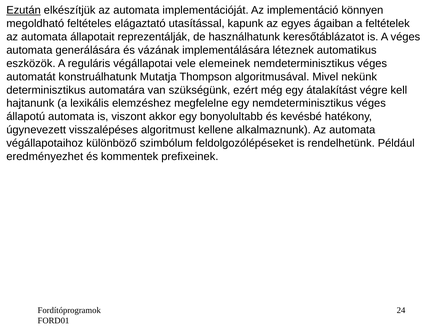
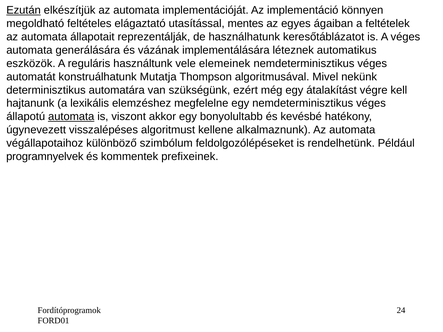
kapunk: kapunk -> mentes
végállapotai: végállapotai -> használtunk
automata at (71, 117) underline: none -> present
eredményezhet: eredményezhet -> programnyelvek
